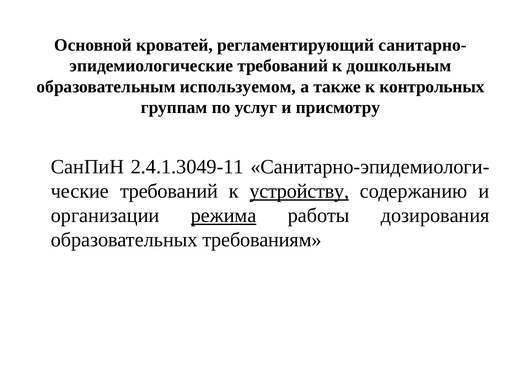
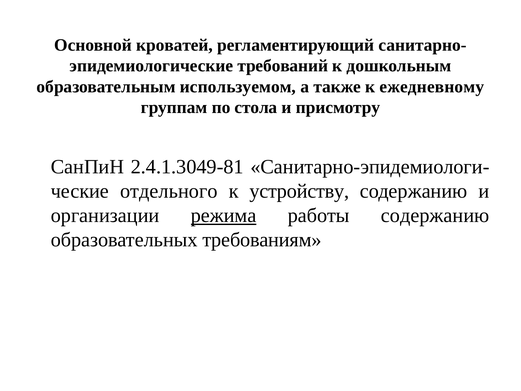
контрольных: контрольных -> ежедневному
услуг: услуг -> стола
2.4.1.3049-11: 2.4.1.3049-11 -> 2.4.1.3049-81
требований at (169, 191): требований -> отдельного
устройству underline: present -> none
работы дозирования: дозирования -> содержанию
